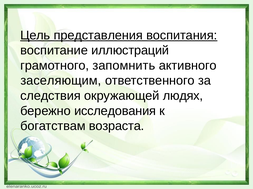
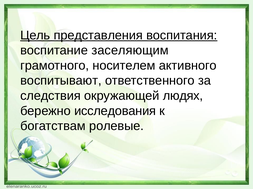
иллюстраций: иллюстраций -> заселяющим
запомнить: запомнить -> носителем
заселяющим: заселяющим -> воспитывают
возраста: возраста -> ролевые
